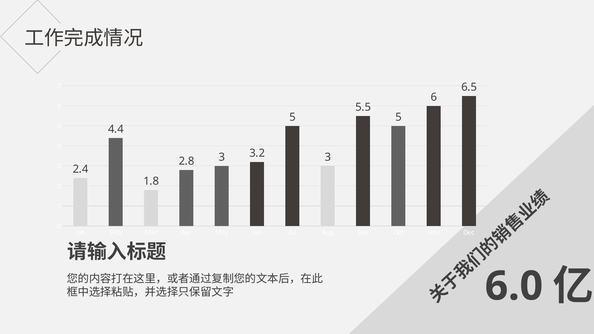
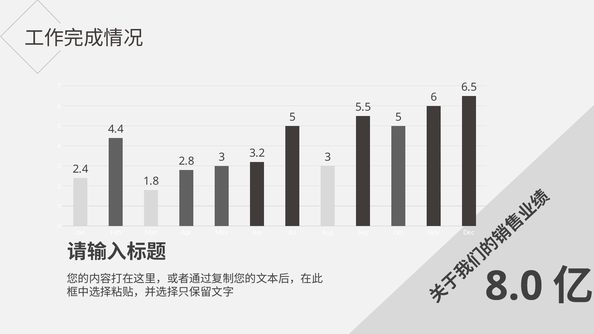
6.0: 6.0 -> 8.0
